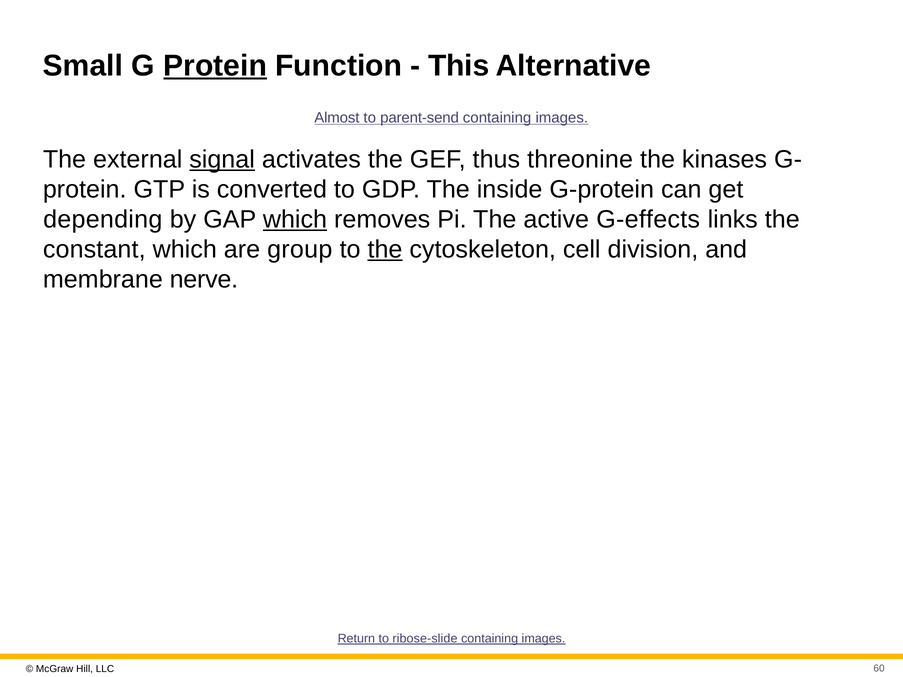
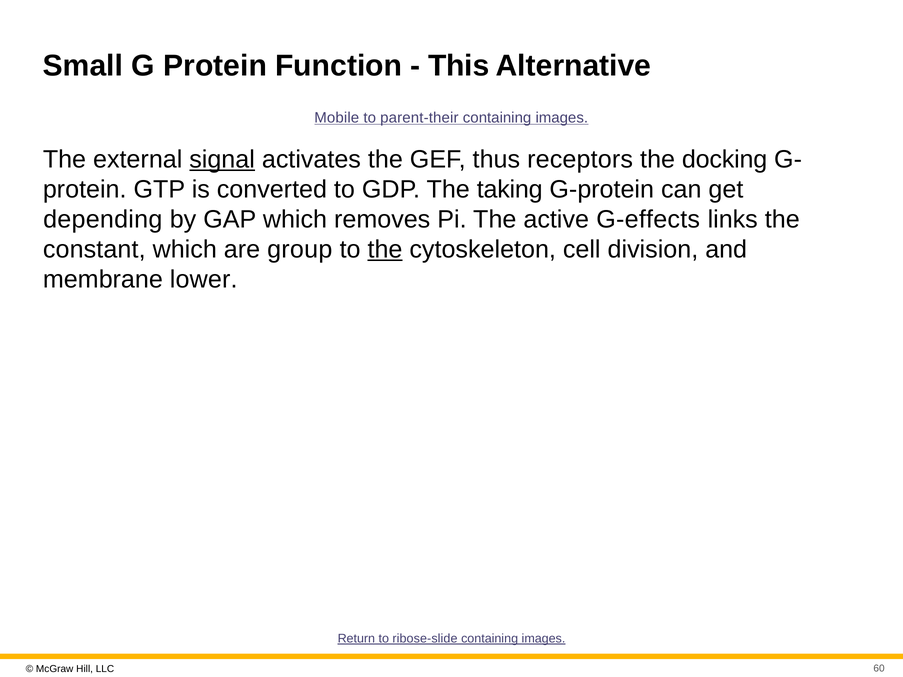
Protein at (215, 66) underline: present -> none
Almost: Almost -> Mobile
parent-send: parent-send -> parent-their
threonine: threonine -> receptors
kinases: kinases -> docking
inside: inside -> taking
which at (295, 220) underline: present -> none
nerve: nerve -> lower
